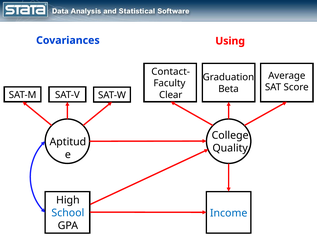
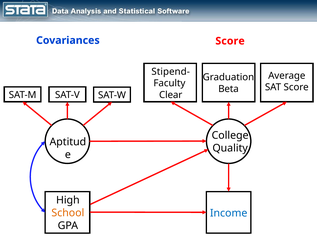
Using at (230, 41): Using -> Score
Contact-: Contact- -> Stipend-
School colour: blue -> orange
